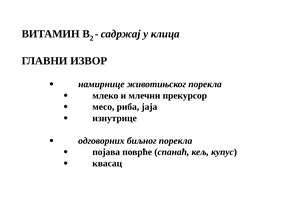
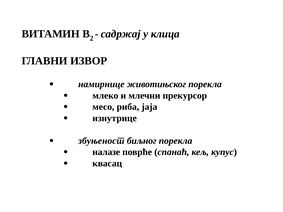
одговорних: одговорних -> збуњеност
појава: појава -> налазе
